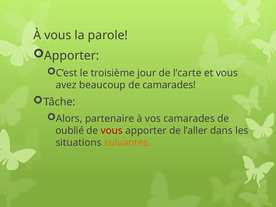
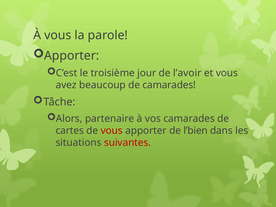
l’carte: l’carte -> l’avoir
oublié: oublié -> cartes
l’aller: l’aller -> l’bien
suivantes colour: orange -> red
